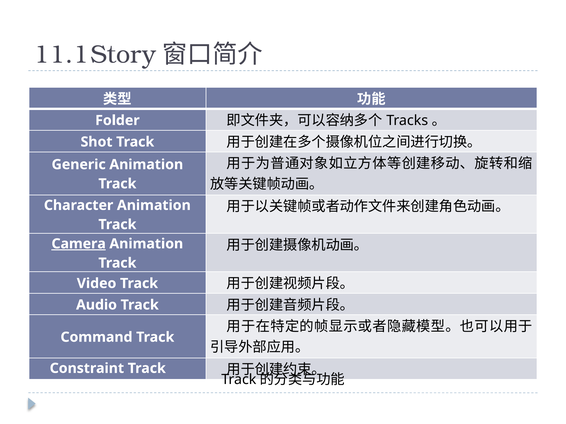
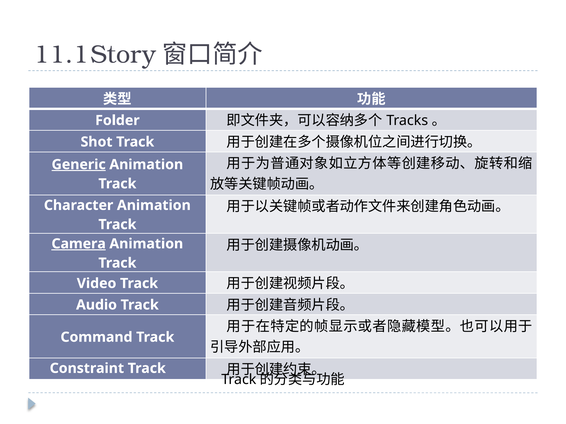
Generic underline: none -> present
